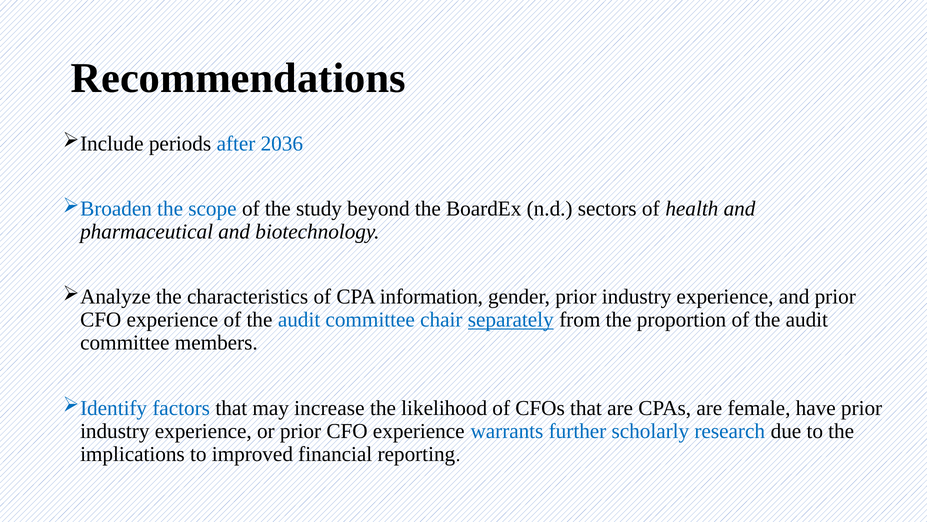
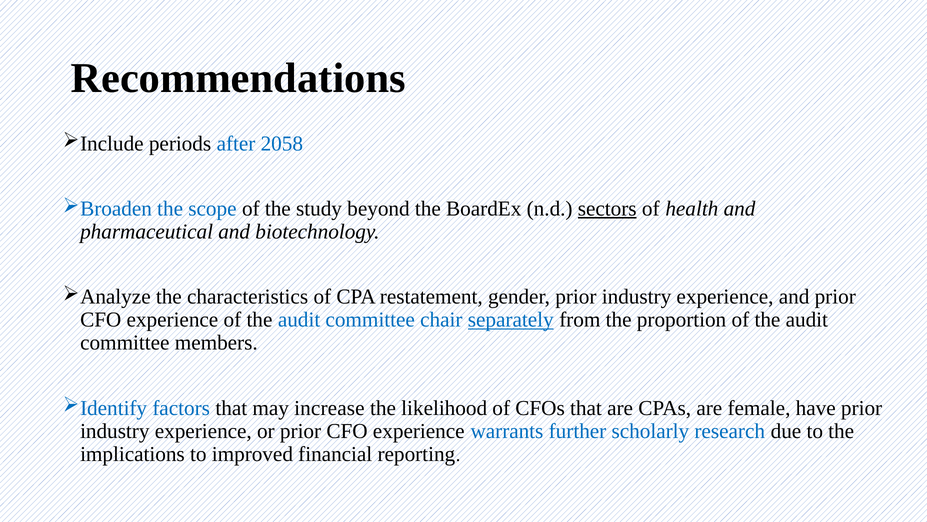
2036: 2036 -> 2058
sectors underline: none -> present
information: information -> restatement
